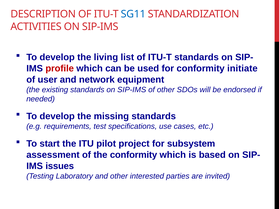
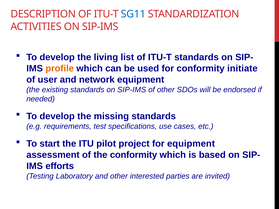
profile colour: red -> orange
for subsystem: subsystem -> equipment
issues: issues -> efforts
